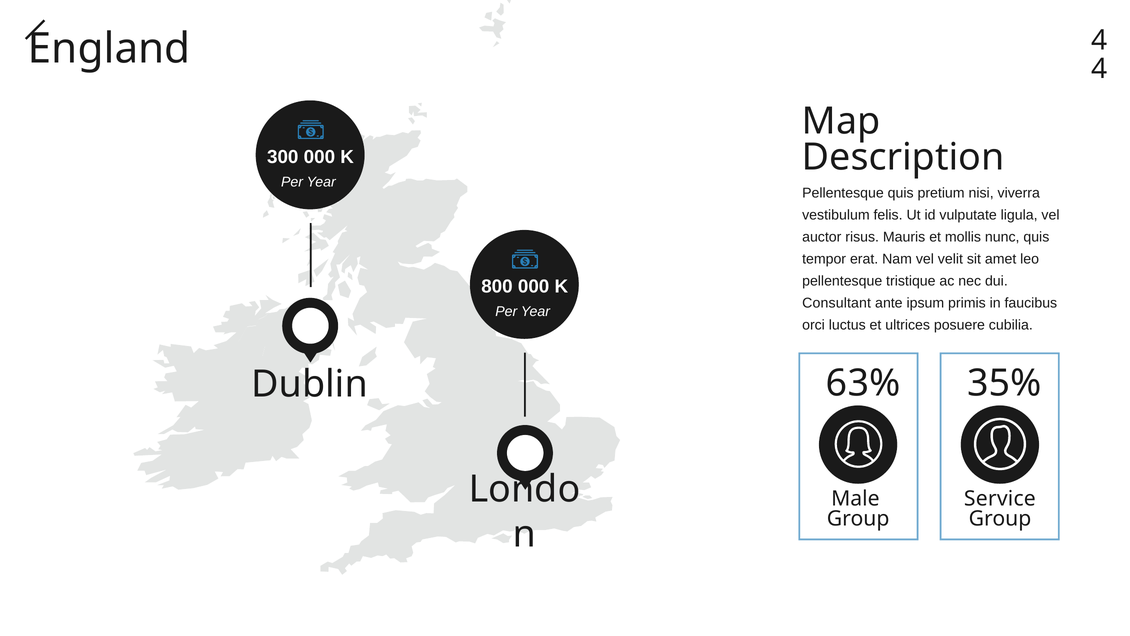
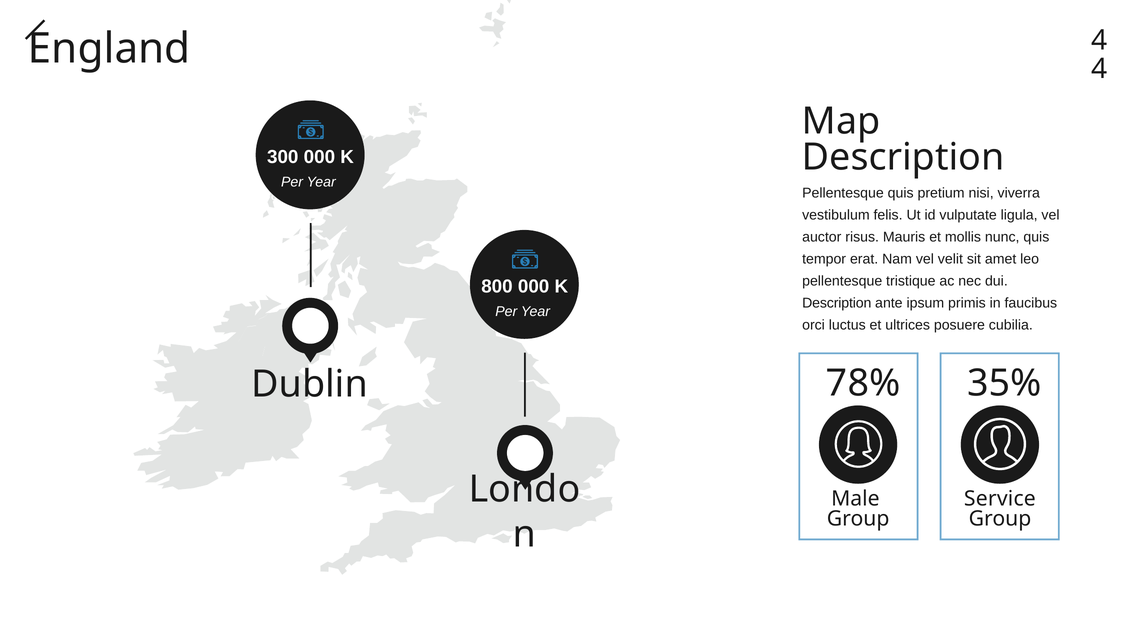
Consultant at (837, 303): Consultant -> Description
63%: 63% -> 78%
